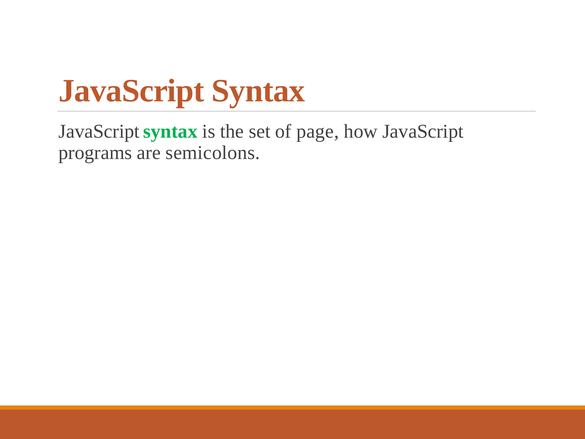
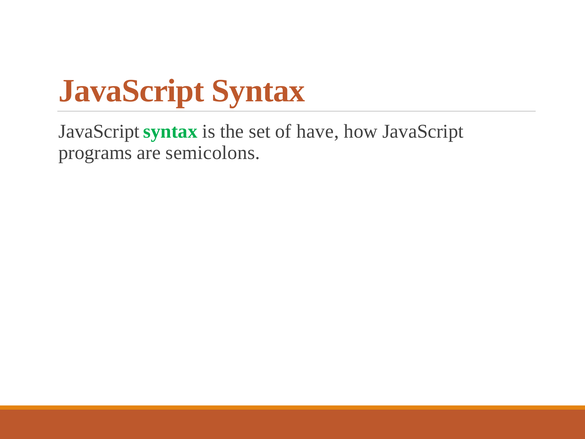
page: page -> have
